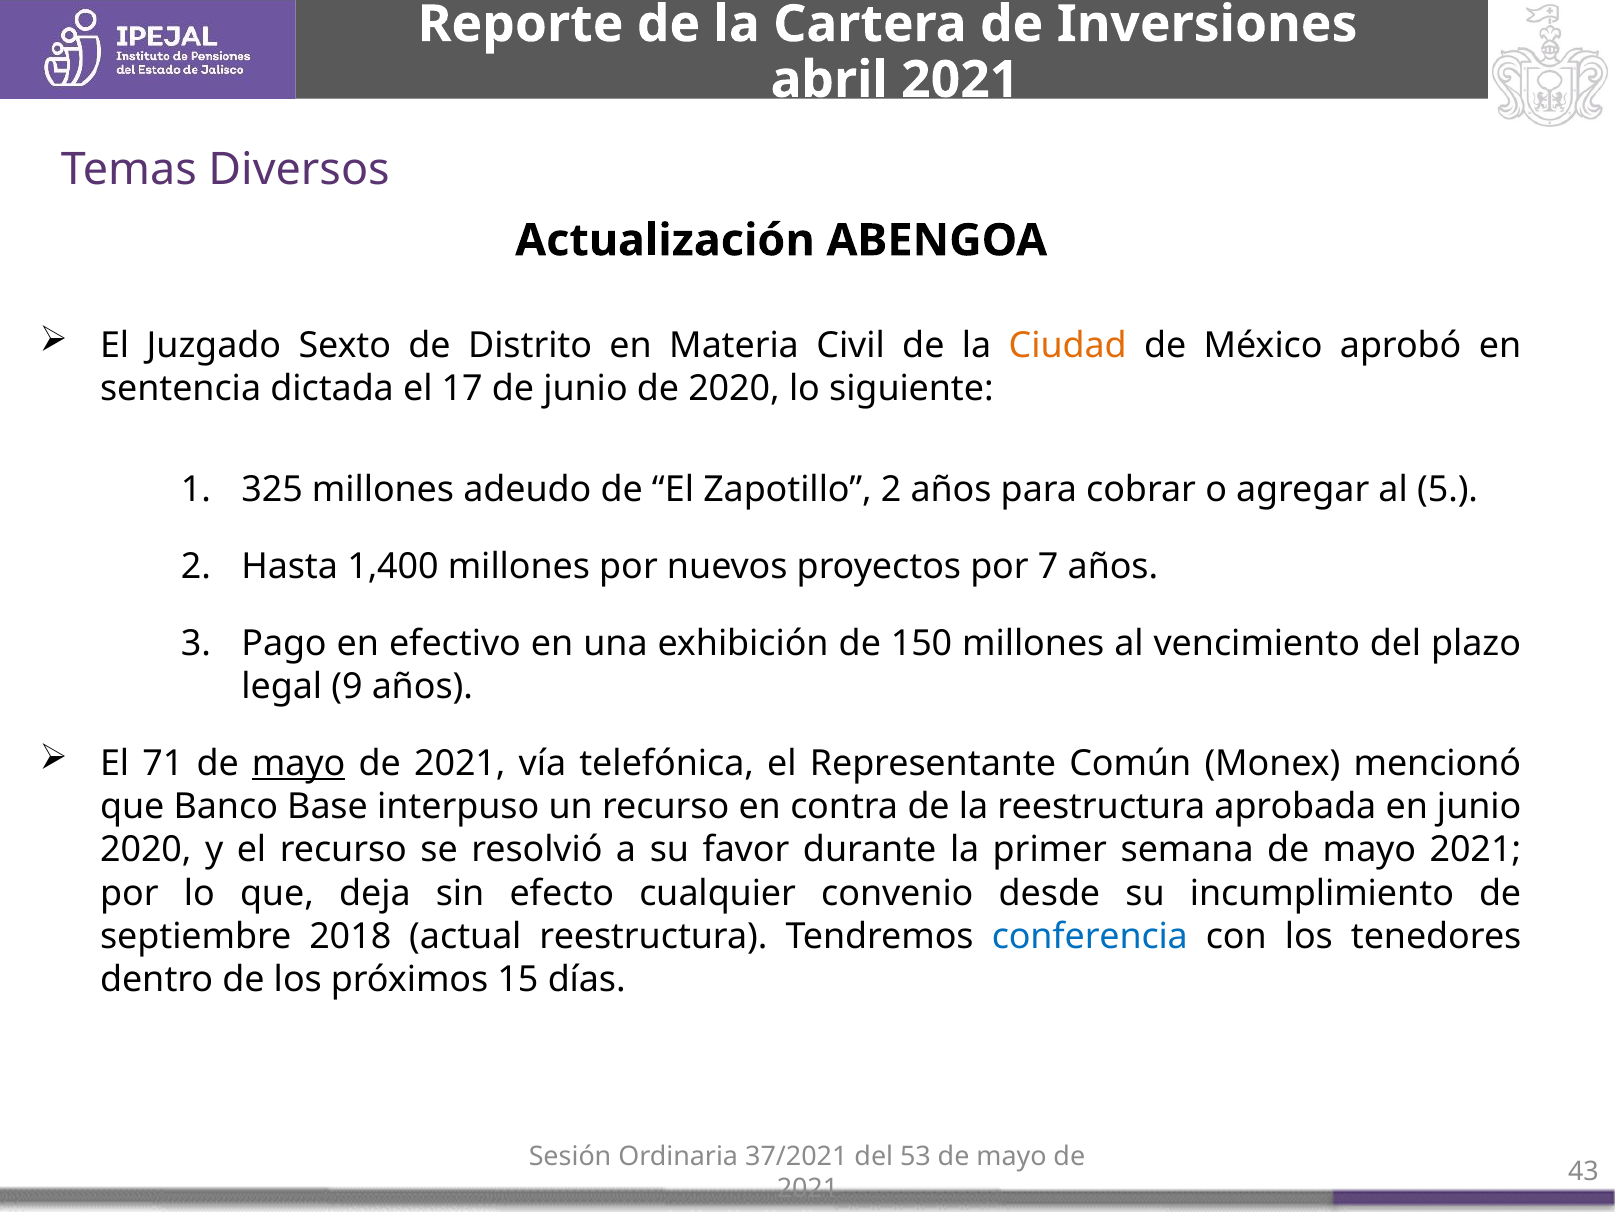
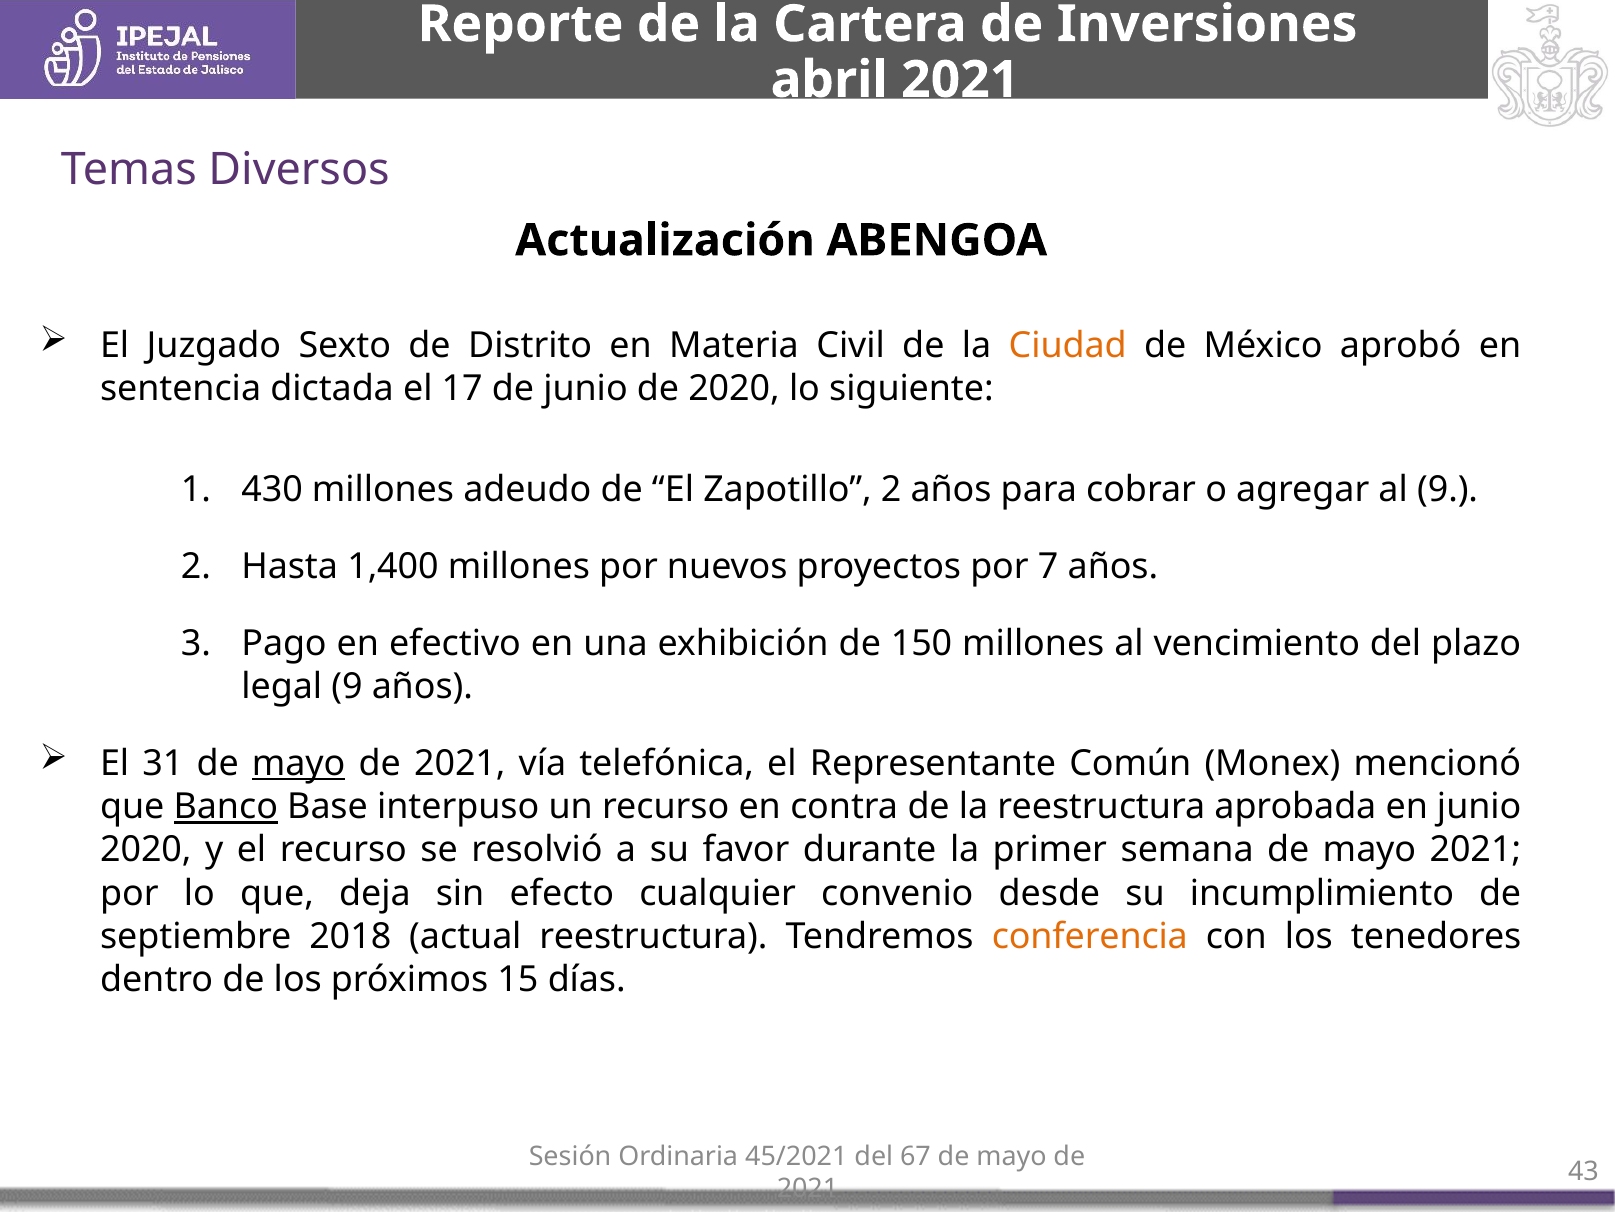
325: 325 -> 430
al 5: 5 -> 9
71: 71 -> 31
Banco underline: none -> present
conferencia colour: blue -> orange
37/2021: 37/2021 -> 45/2021
53: 53 -> 67
